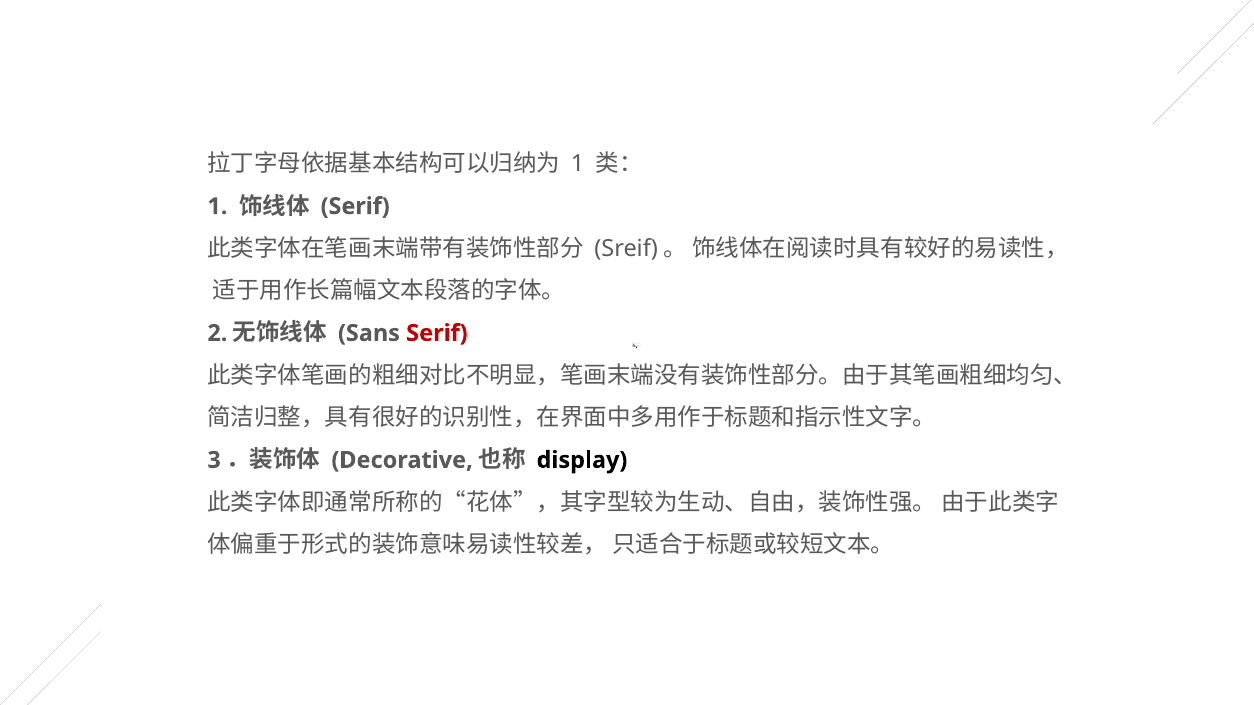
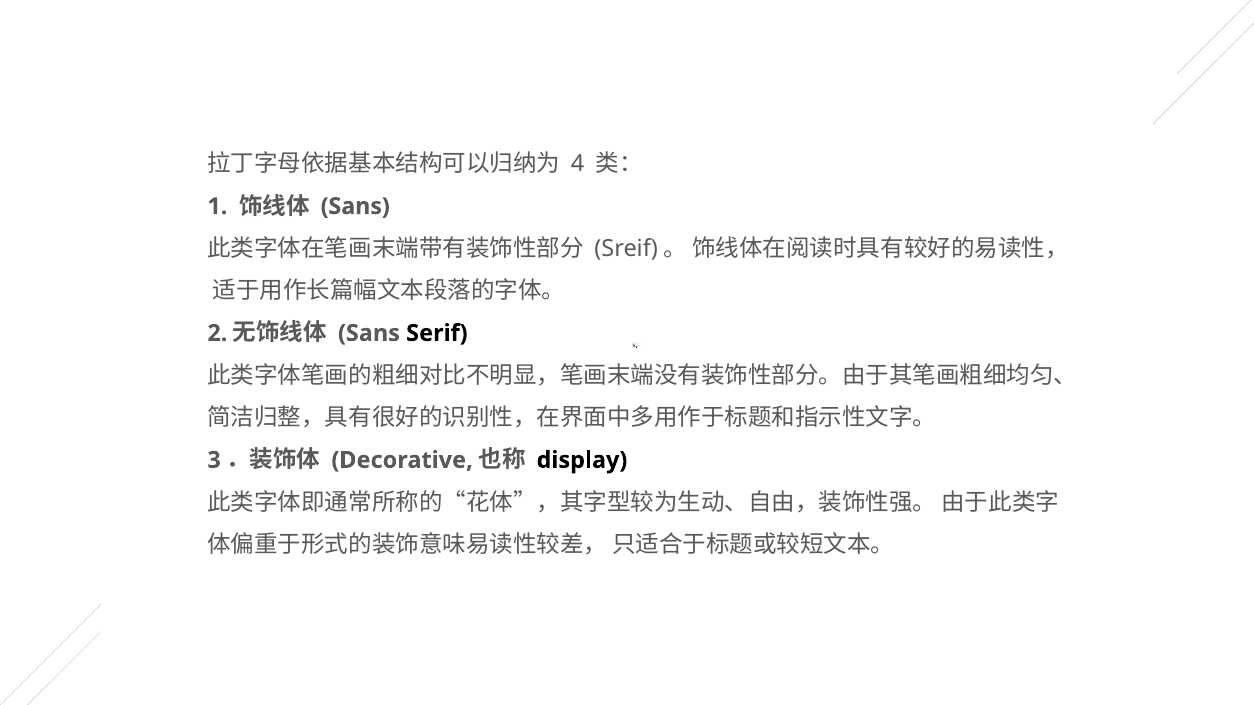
1 at (578, 164): 1 -> 4
Serif at (355, 206): Serif -> Sans
Serif at (437, 333) colour: red -> black
